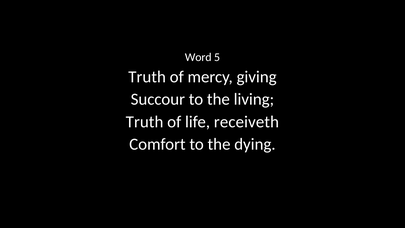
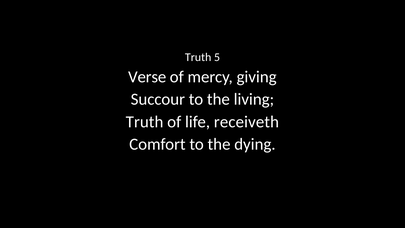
Word at (198, 57): Word -> Truth
Truth at (147, 77): Truth -> Verse
